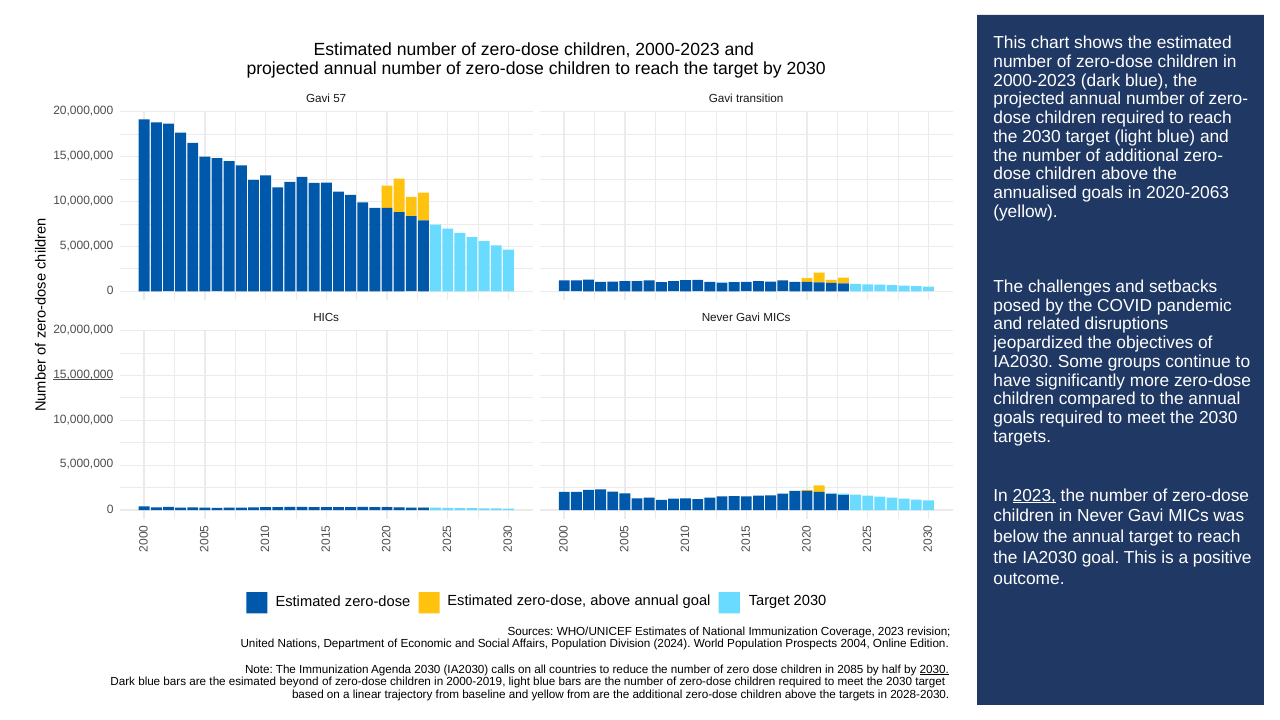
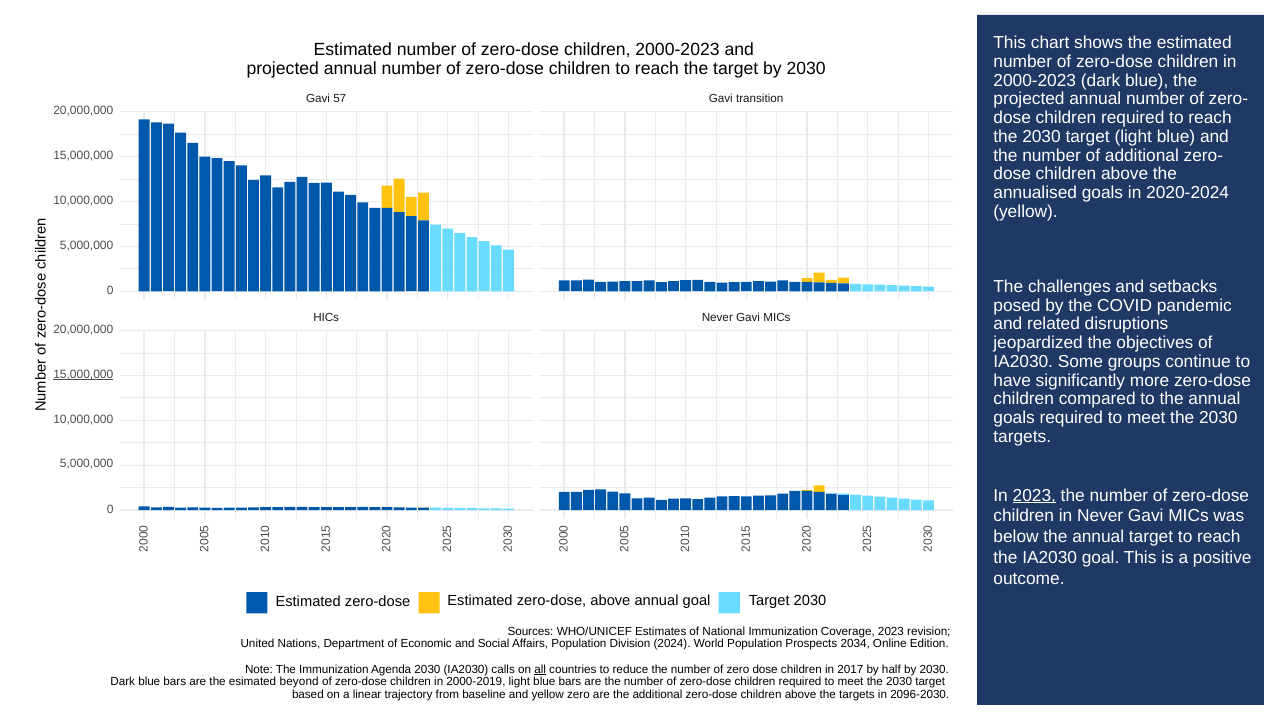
2020-2063: 2020-2063 -> 2020-2024
2004: 2004 -> 2034
all underline: none -> present
2085: 2085 -> 2017
2030 at (934, 669) underline: present -> none
yellow from: from -> zero
2028-2030: 2028-2030 -> 2096-2030
